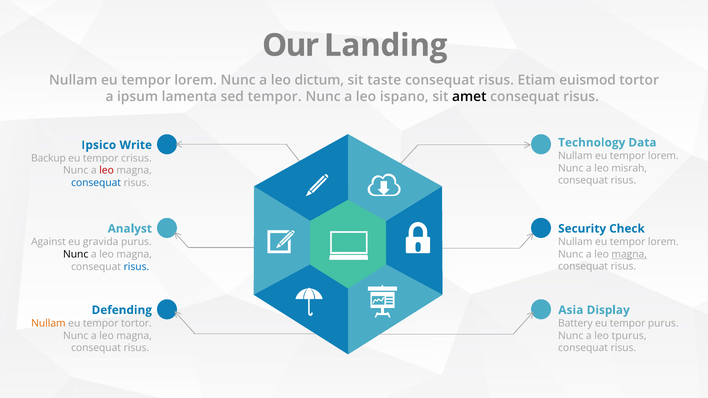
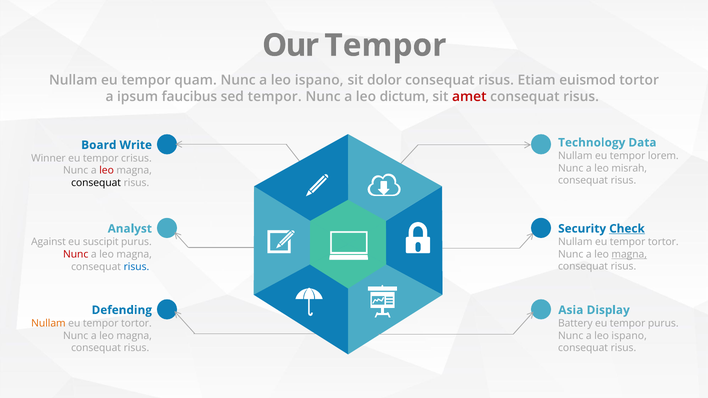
Our Landing: Landing -> Tempor
lorem at (196, 80): lorem -> quam
dictum at (319, 80): dictum -> ispano
taste: taste -> dolor
lamenta: lamenta -> faucibus
ispano: ispano -> dictum
amet colour: black -> red
Ipsico: Ipsico -> Board
Backup: Backup -> Winner
consequat at (96, 183) colour: blue -> black
Check underline: none -> present
gravida: gravida -> suscipit
lorem at (663, 242): lorem -> tortor
Nunc at (76, 254) colour: black -> red
tpurus at (629, 336): tpurus -> ispano
